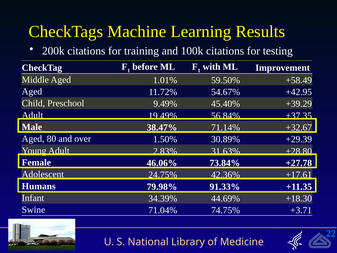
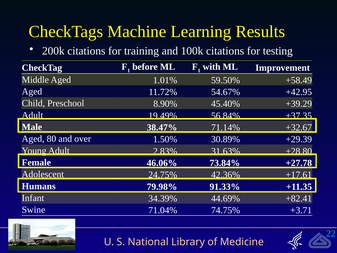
9.49%: 9.49% -> 8.90%
+18.30: +18.30 -> +82.41
